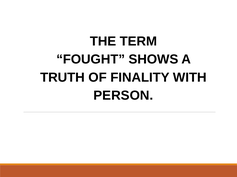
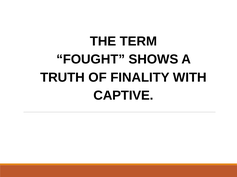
PERSON: PERSON -> CAPTIVE
